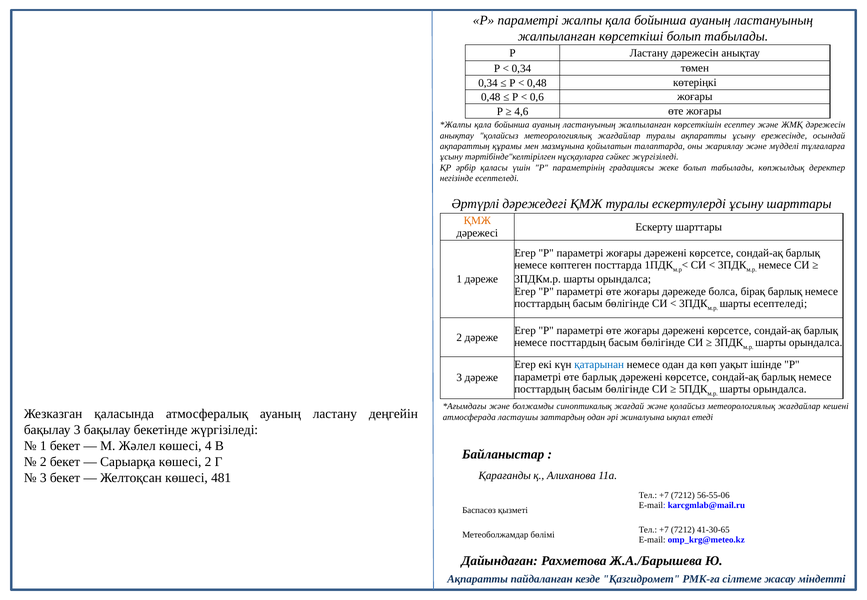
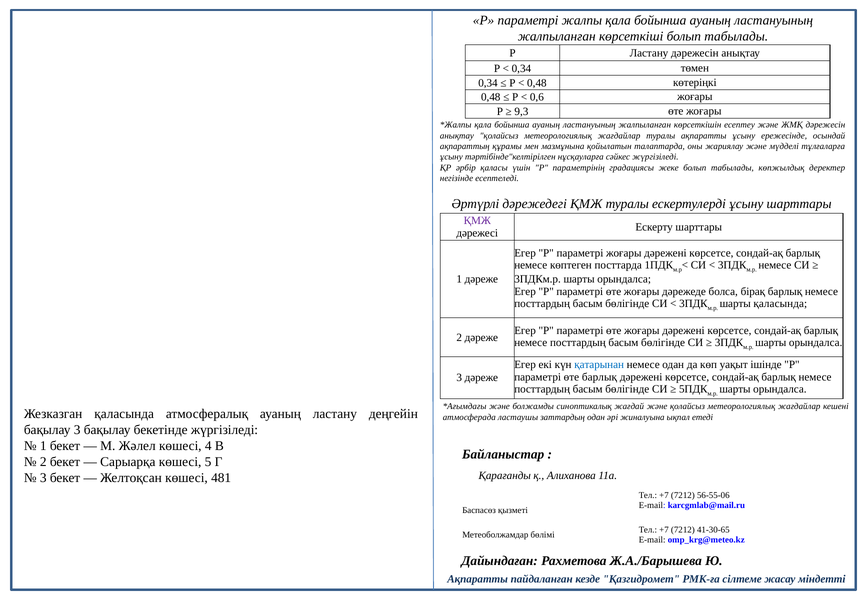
4,6: 4,6 -> 9,3
ҚМЖ at (477, 221) colour: orange -> purple
шарты есептеледі: есептеледі -> қаласында
көшесі 2: 2 -> 5
